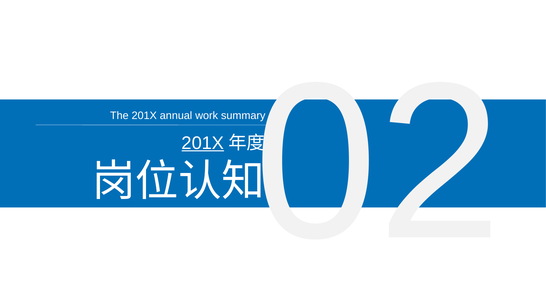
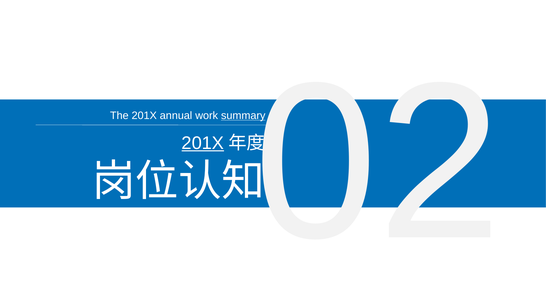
summary underline: none -> present
